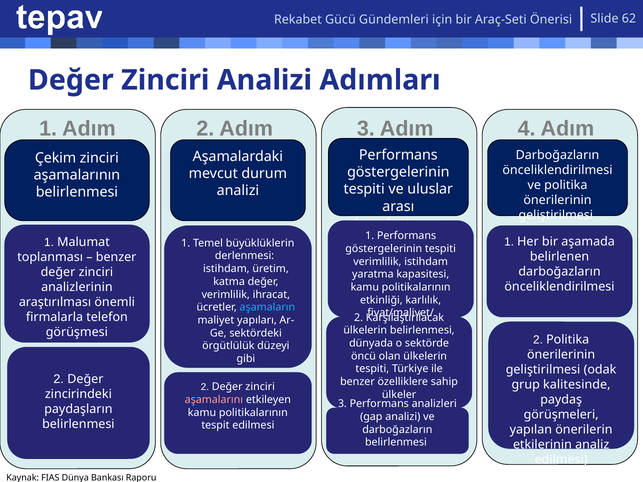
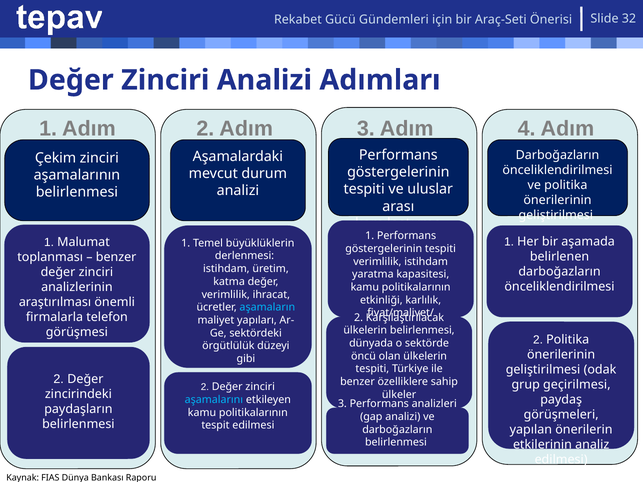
62: 62 -> 32
kalitesinde: kalitesinde -> geçirilmesi
aşamalarını colour: pink -> light blue
